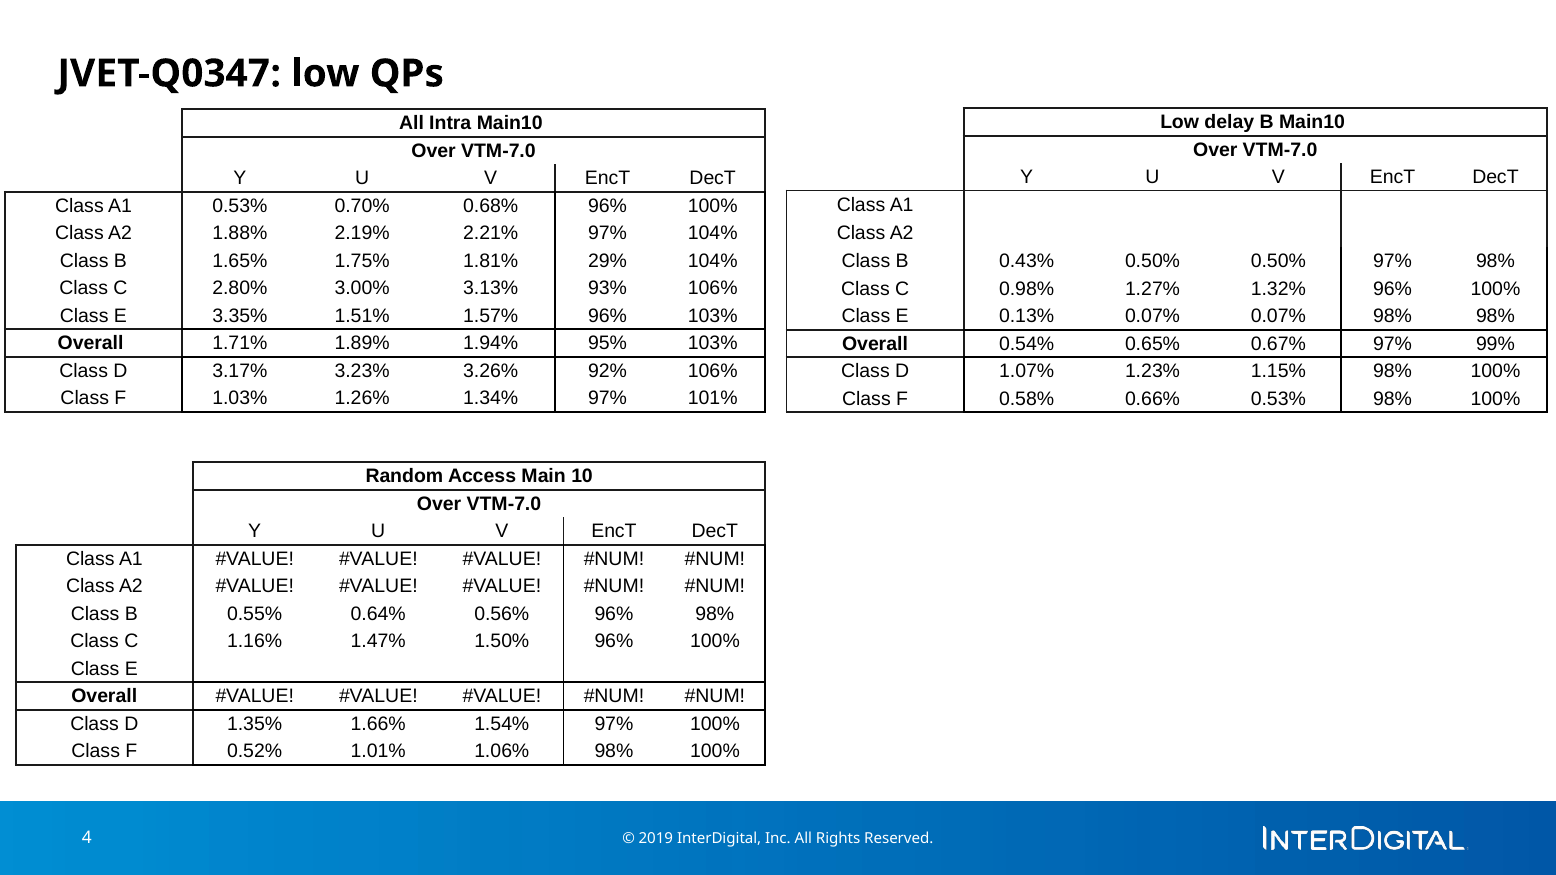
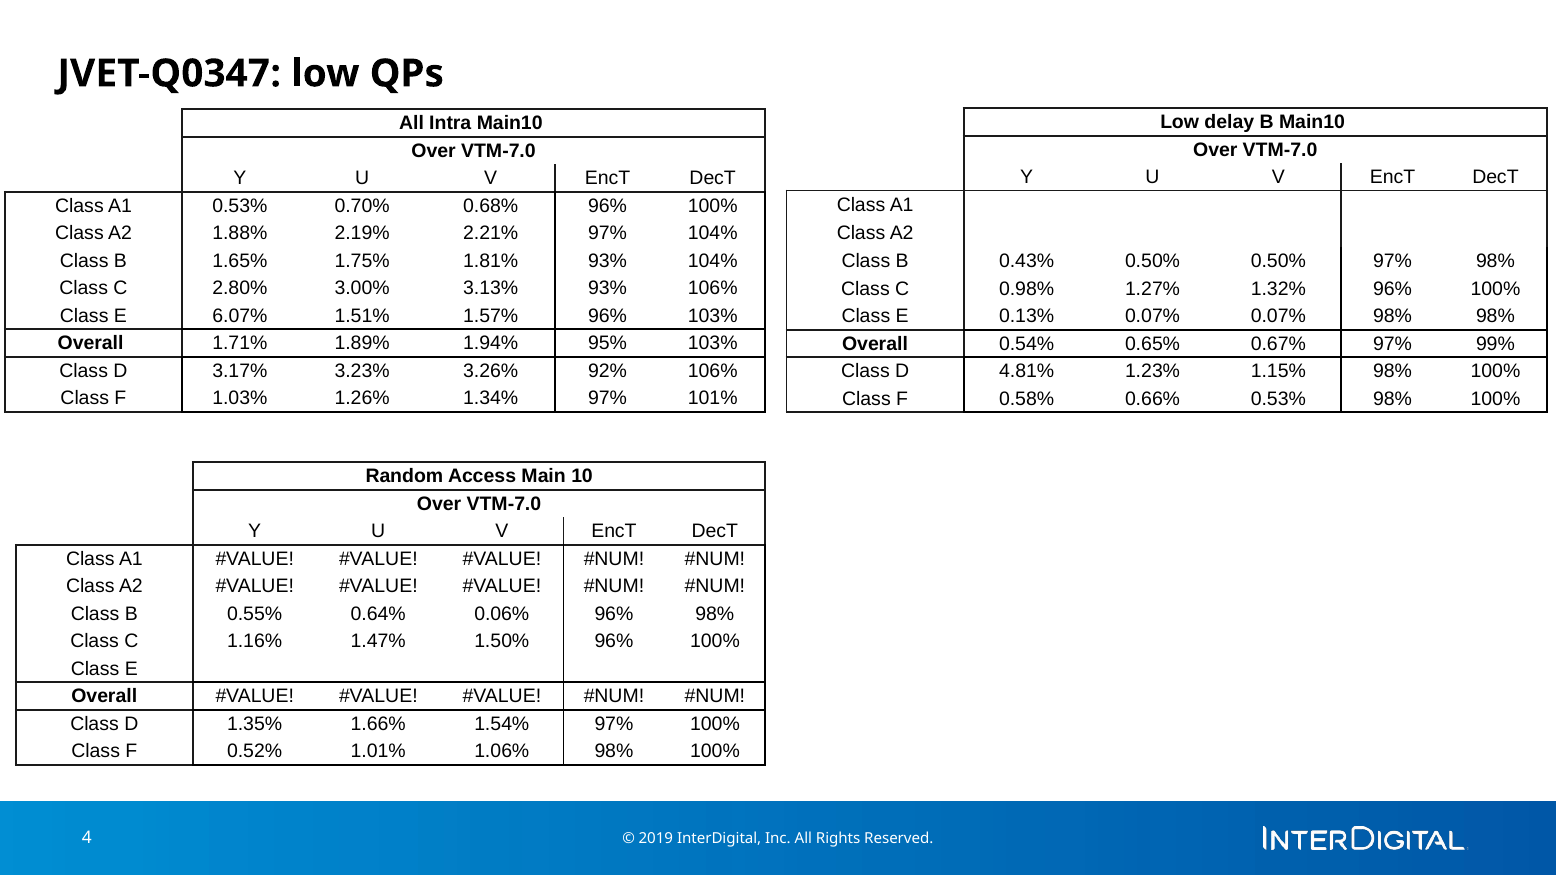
1.81% 29%: 29% -> 93%
3.35%: 3.35% -> 6.07%
1.07%: 1.07% -> 4.81%
0.56%: 0.56% -> 0.06%
